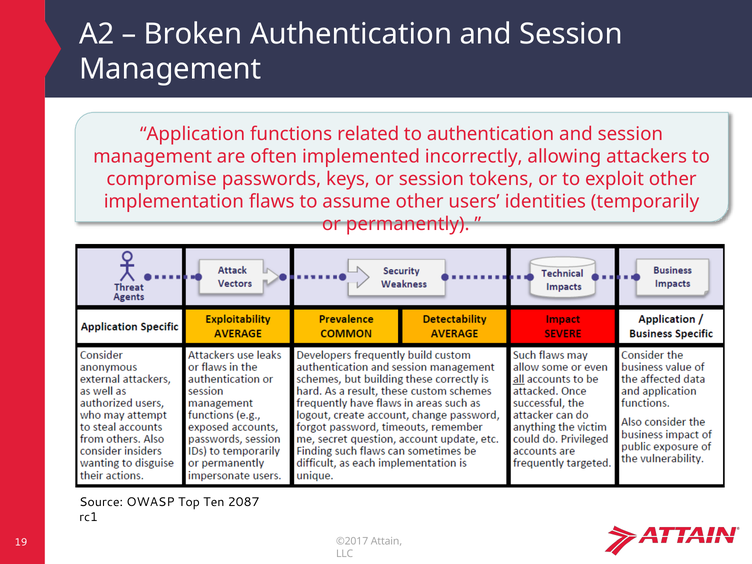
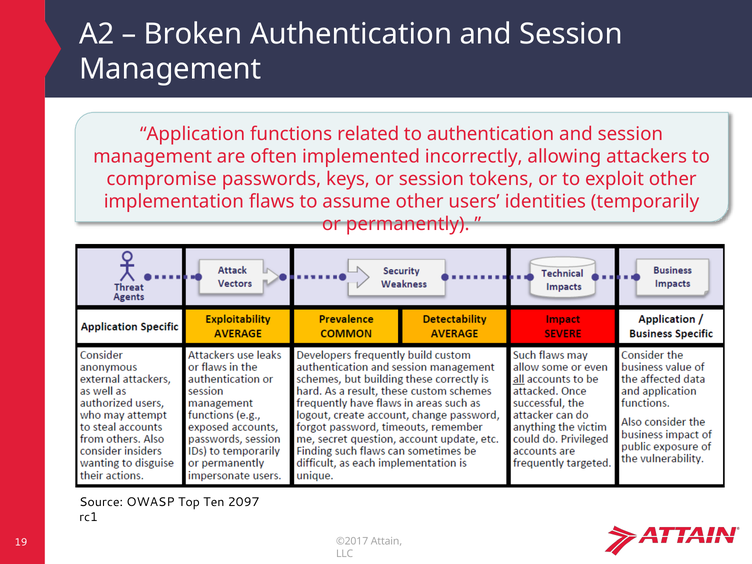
2087: 2087 -> 2097
